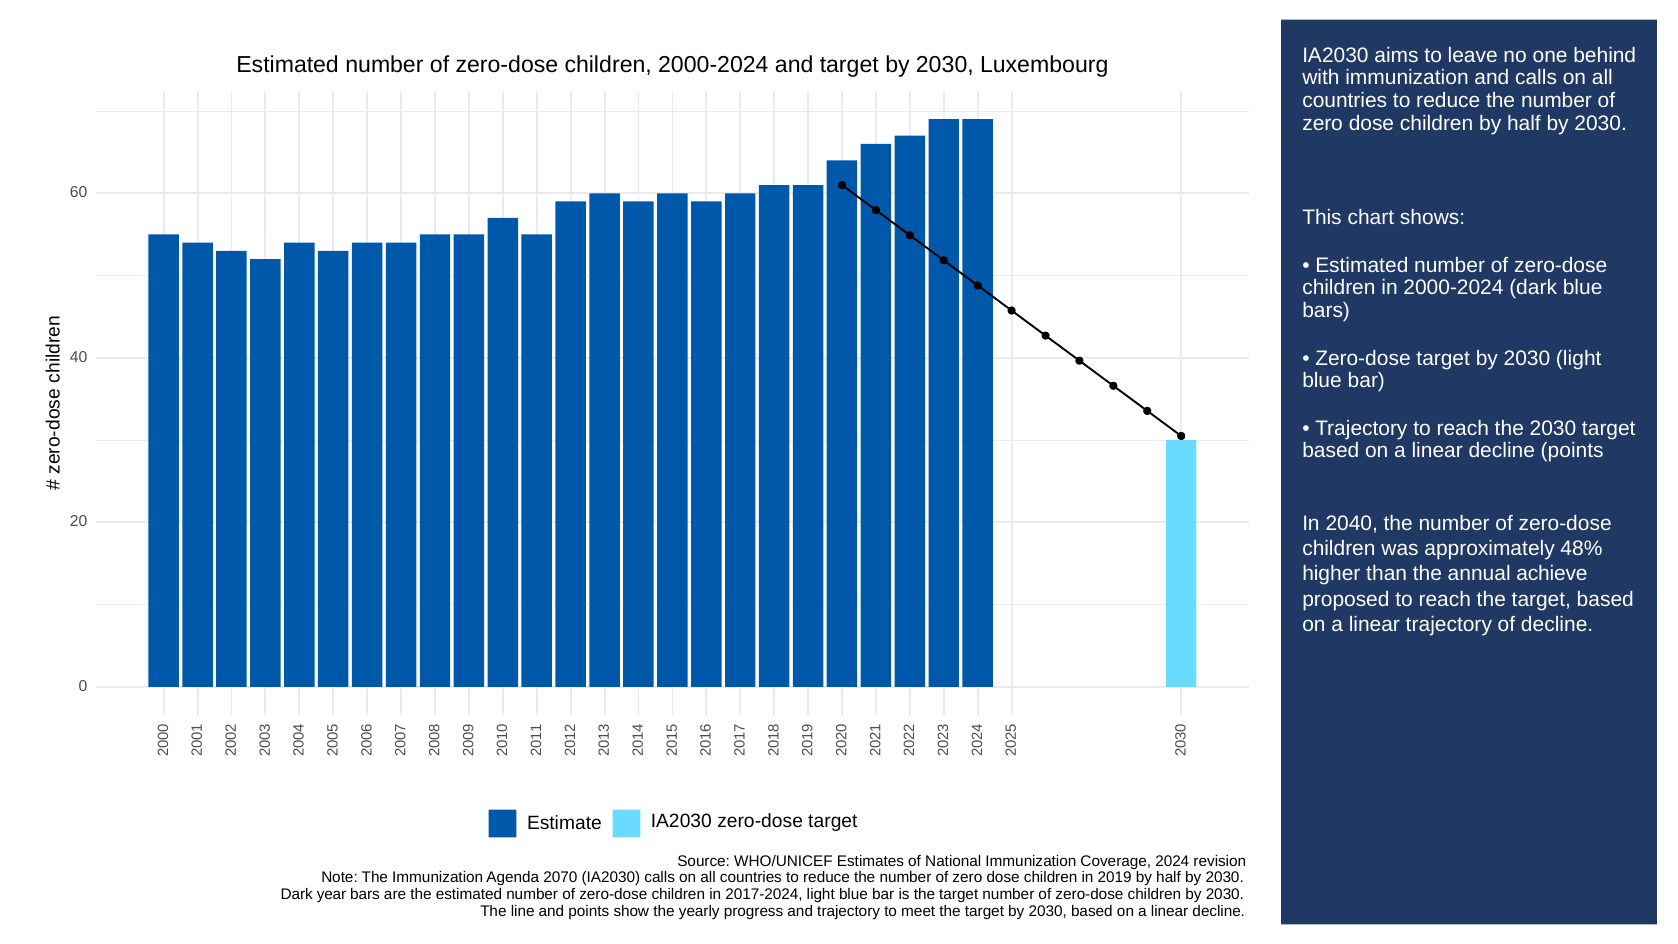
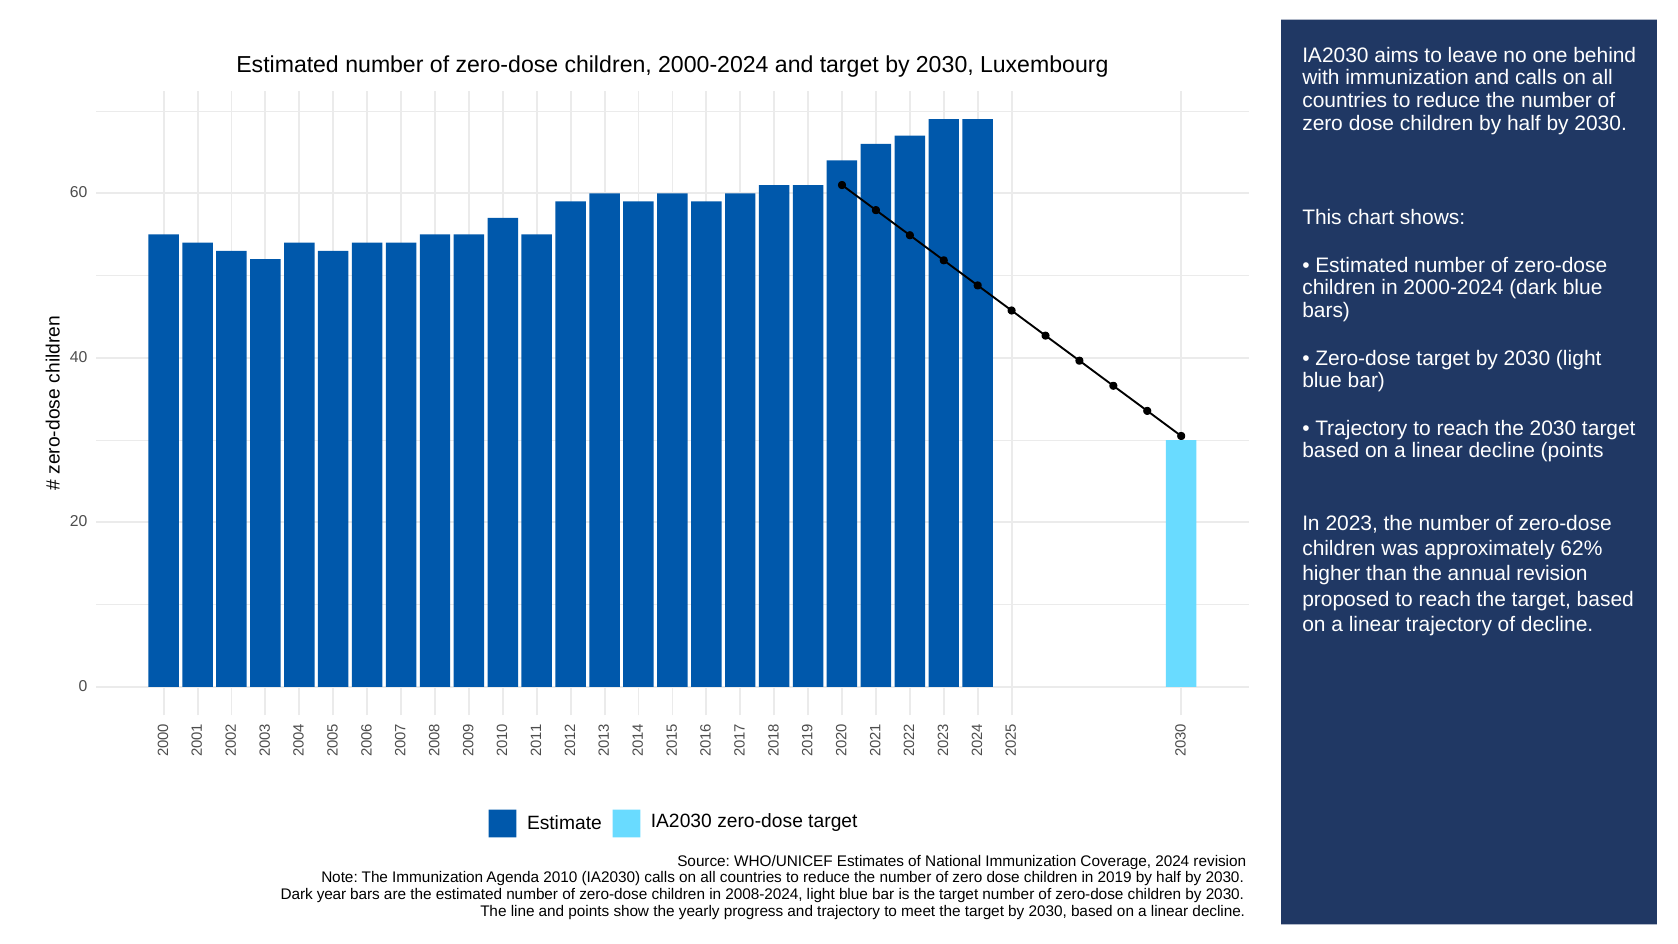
2040: 2040 -> 2023
48%: 48% -> 62%
annual achieve: achieve -> revision
2070: 2070 -> 2010
2017-2024: 2017-2024 -> 2008-2024
